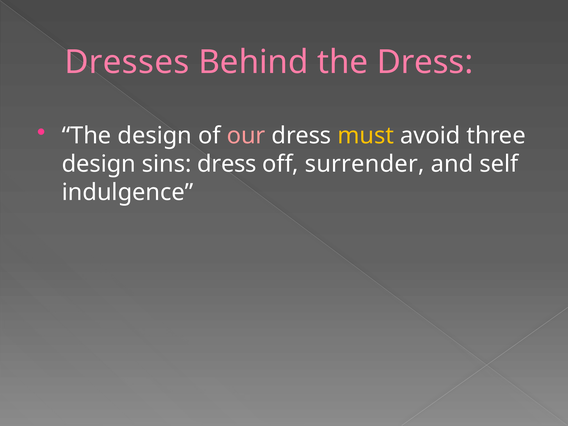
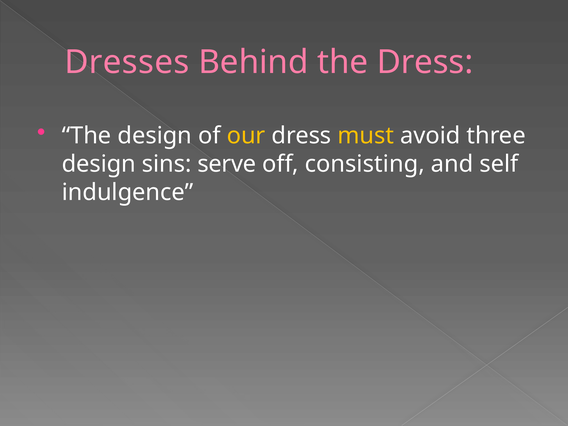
our colour: pink -> yellow
sins dress: dress -> serve
surrender: surrender -> consisting
